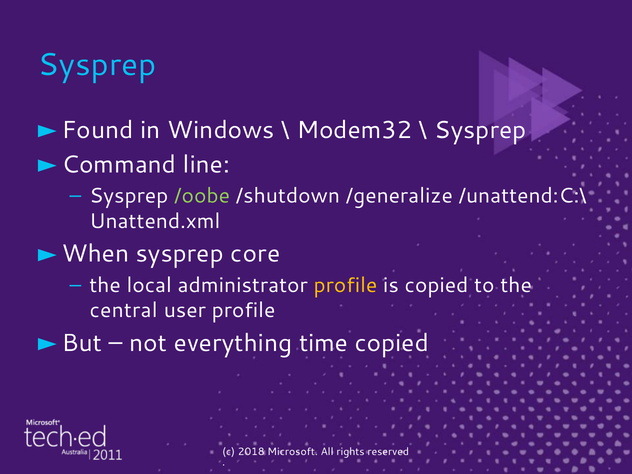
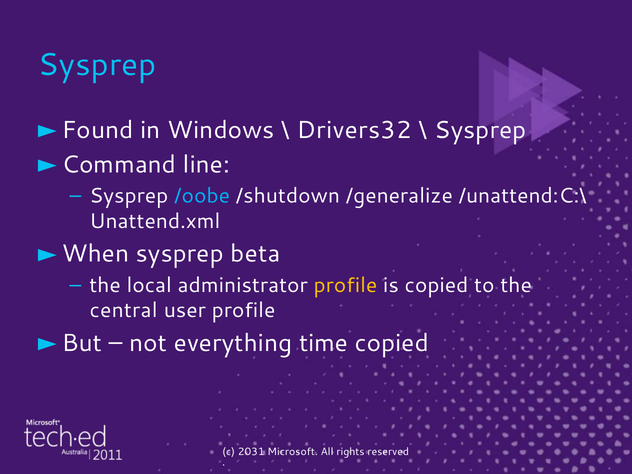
Modem32: Modem32 -> Drivers32
/oobe colour: light green -> light blue
core: core -> beta
2018: 2018 -> 2031
